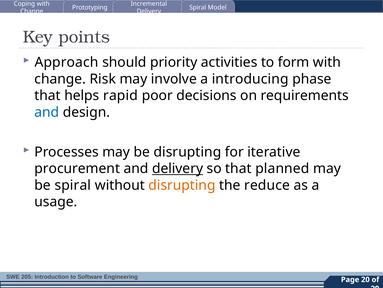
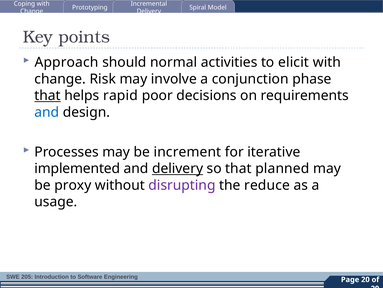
priority: priority -> normal
form: form -> elicit
introducing: introducing -> conjunction
that at (48, 95) underline: none -> present
be disrupting: disrupting -> increment
procurement: procurement -> implemented
be spiral: spiral -> proxy
disrupting at (182, 185) colour: orange -> purple
